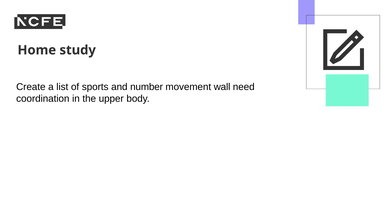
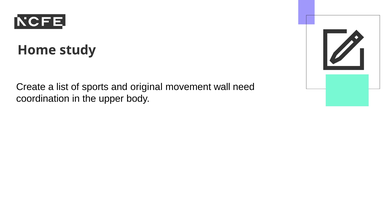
number: number -> original
